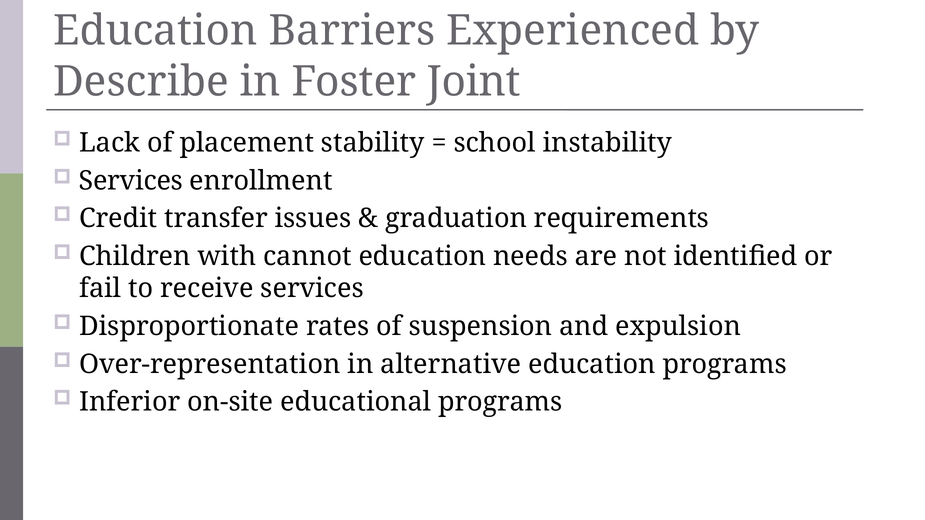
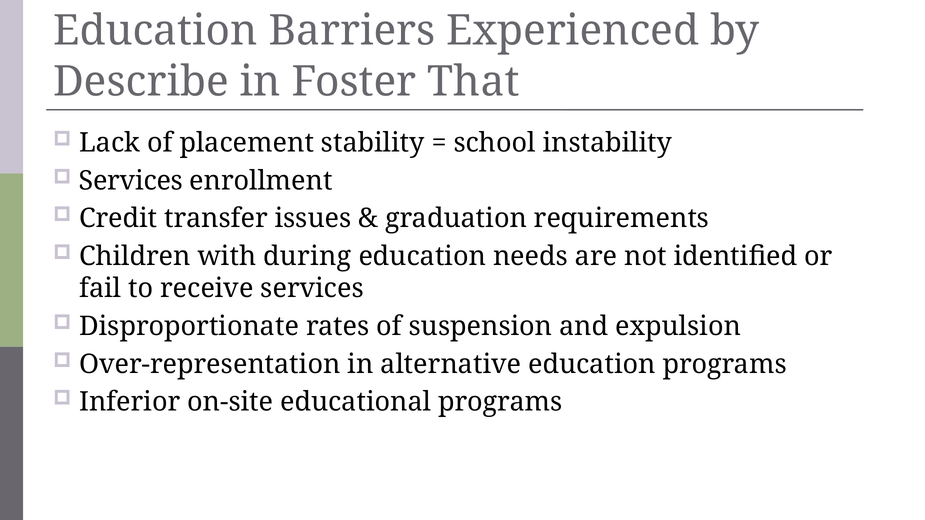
Joint: Joint -> That
cannot: cannot -> during
